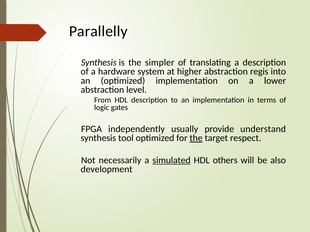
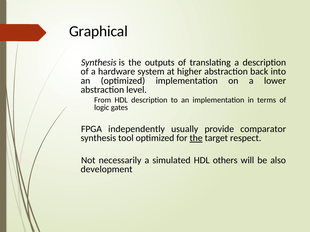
Parallelly: Parallelly -> Graphical
simpler: simpler -> outputs
regis: regis -> back
understand: understand -> comparator
simulated underline: present -> none
